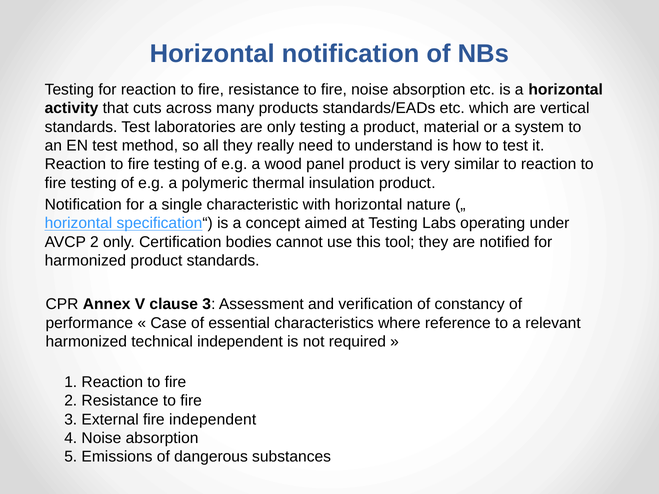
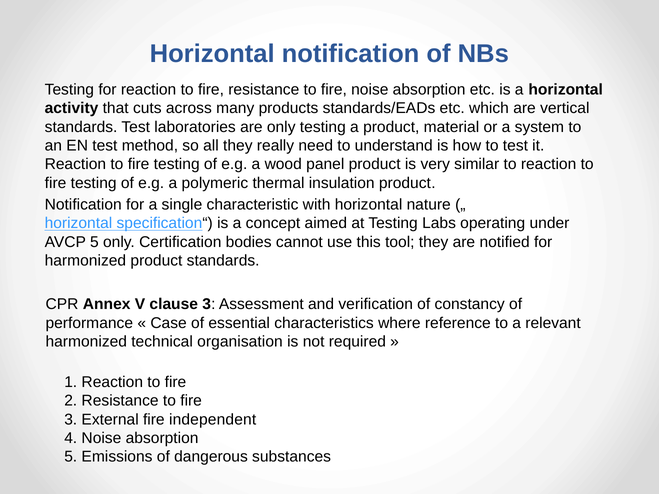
AVCP 2: 2 -> 5
technical independent: independent -> organisation
